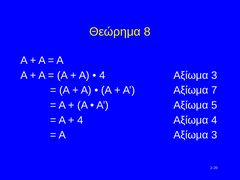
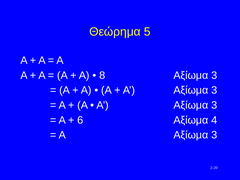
8: 8 -> 5
4 at (102, 75): 4 -> 8
7 at (214, 90): 7 -> 3
5 at (214, 105): 5 -> 3
4 at (80, 120): 4 -> 6
